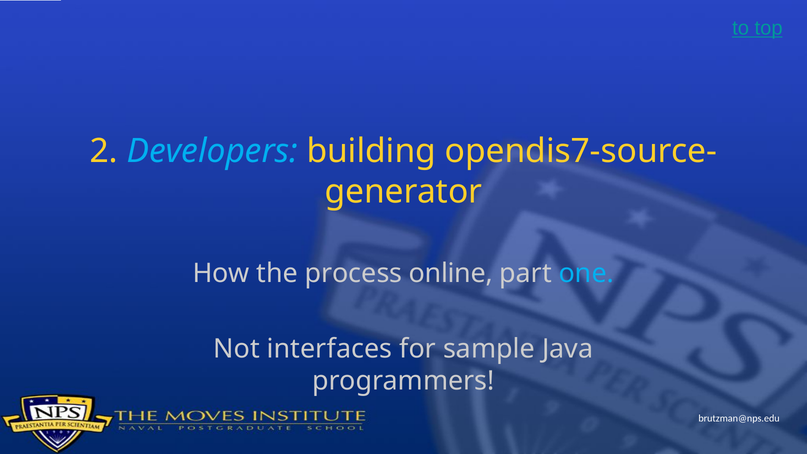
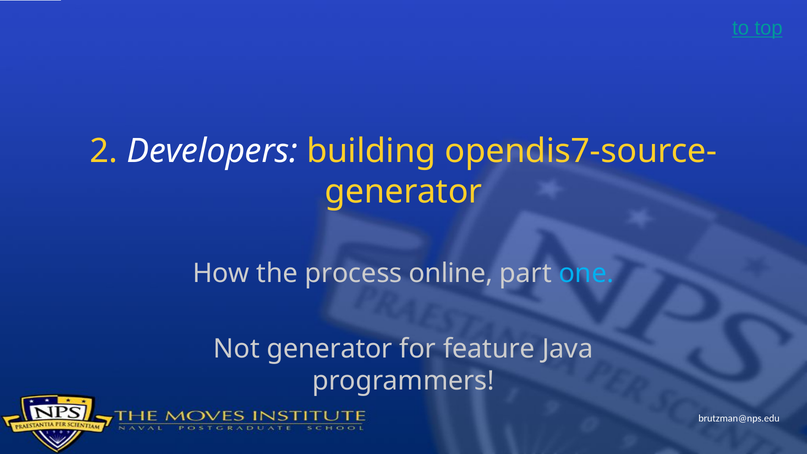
Developers colour: light blue -> white
Not interfaces: interfaces -> generator
sample: sample -> feature
